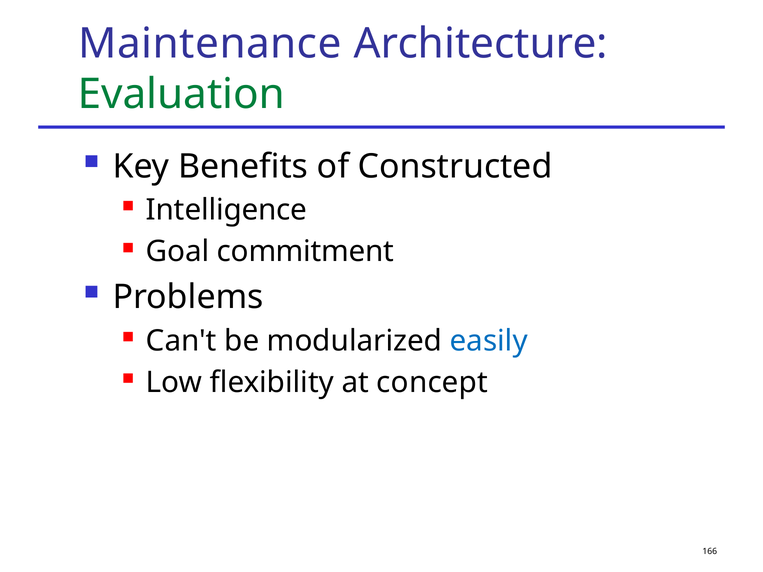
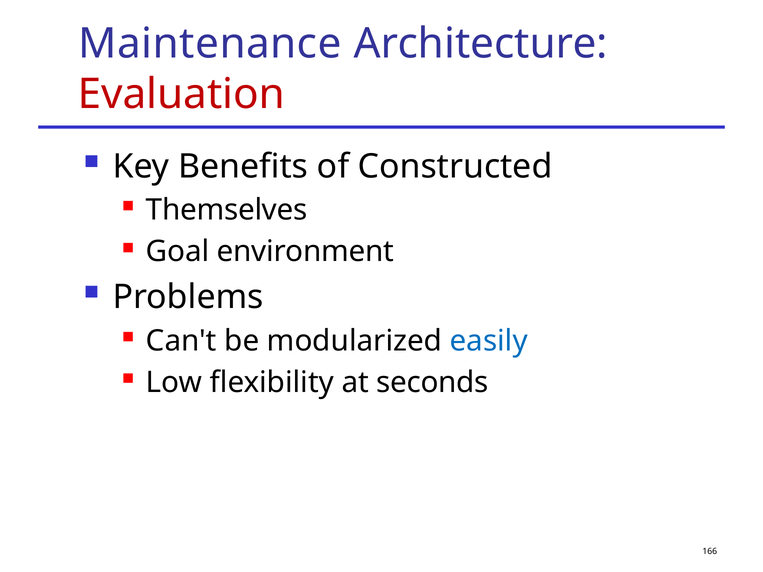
Evaluation colour: green -> red
Intelligence: Intelligence -> Themselves
commitment: commitment -> environment
concept: concept -> seconds
